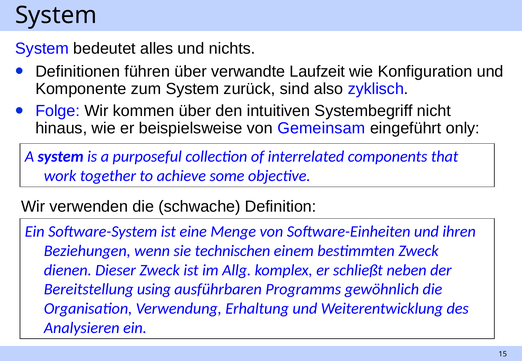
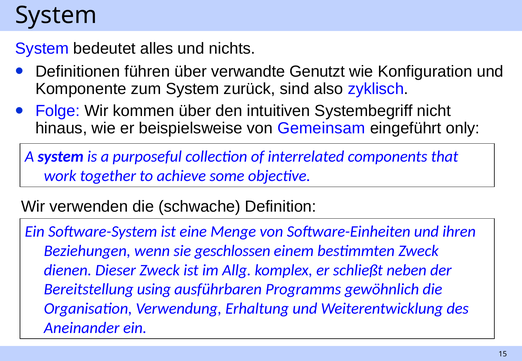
Laufzeit: Laufzeit -> Genutzt
technischen: technischen -> geschlossen
Analysieren: Analysieren -> Aneinander
